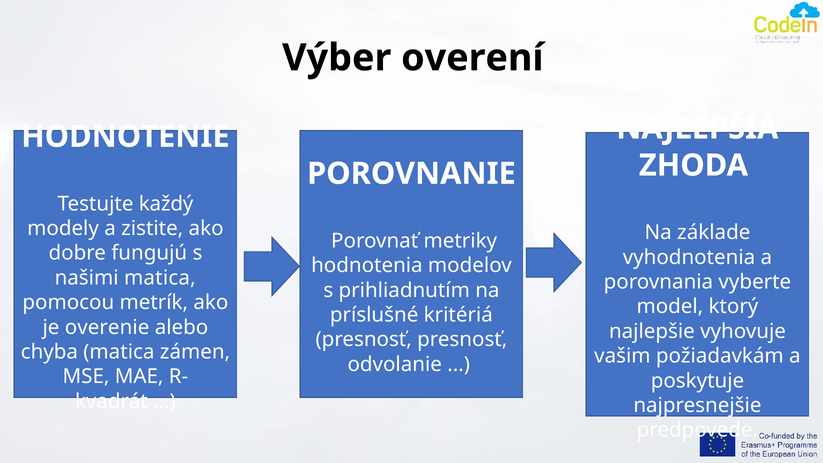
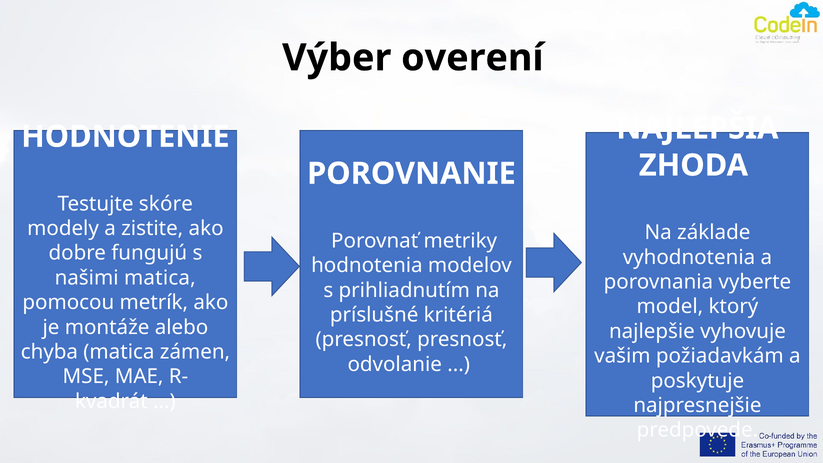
každý: každý -> skóre
overenie: overenie -> montáže
